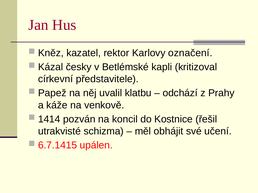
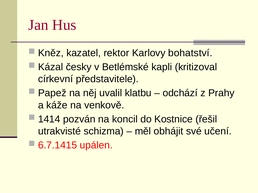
označení: označení -> bohatství
